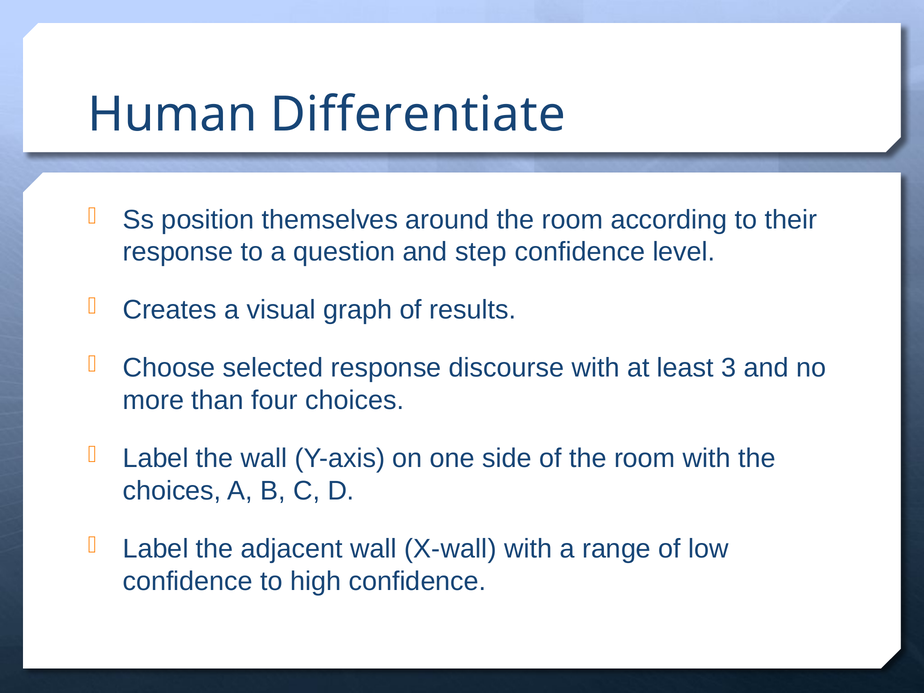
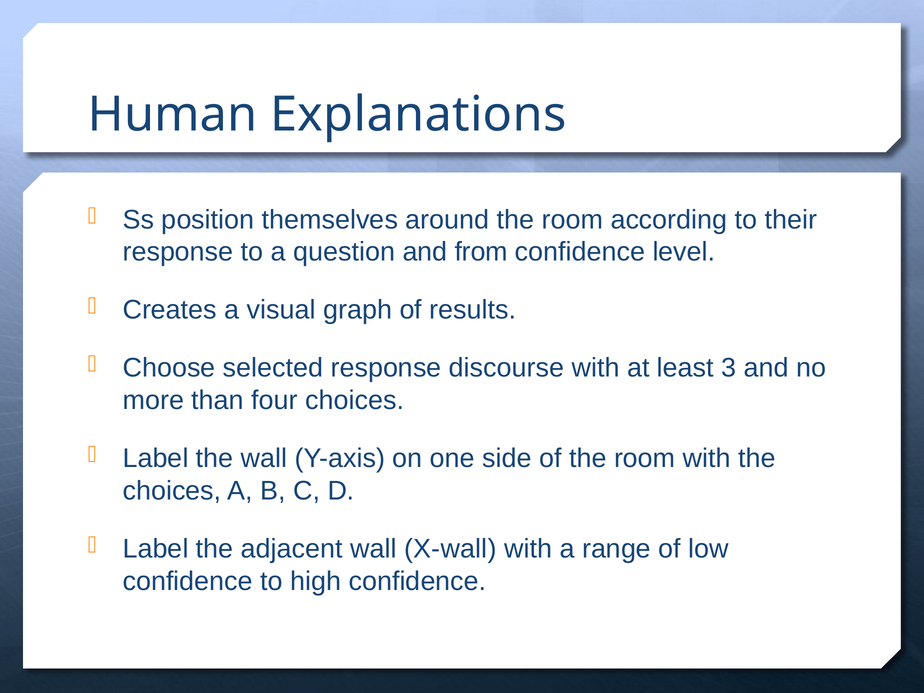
Differentiate: Differentiate -> Explanations
step: step -> from
